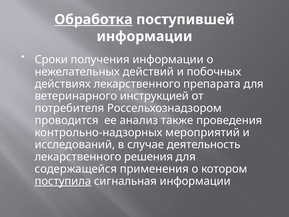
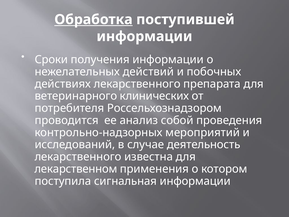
инструкцией: инструкцией -> клинических
также: также -> собой
решения: решения -> известна
содержащейся: содержащейся -> лекарственном
поступила underline: present -> none
